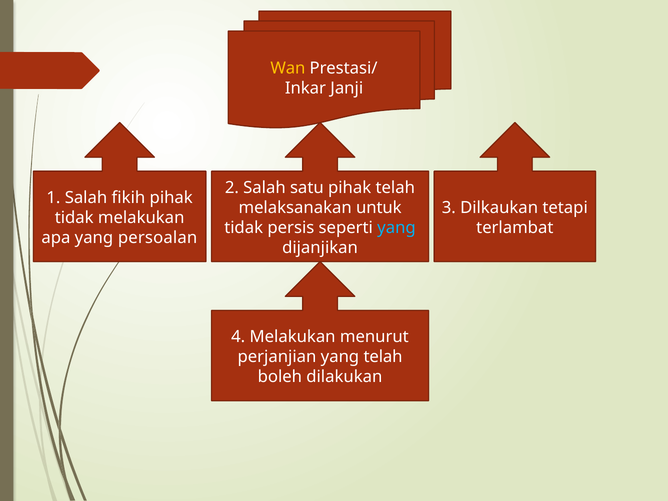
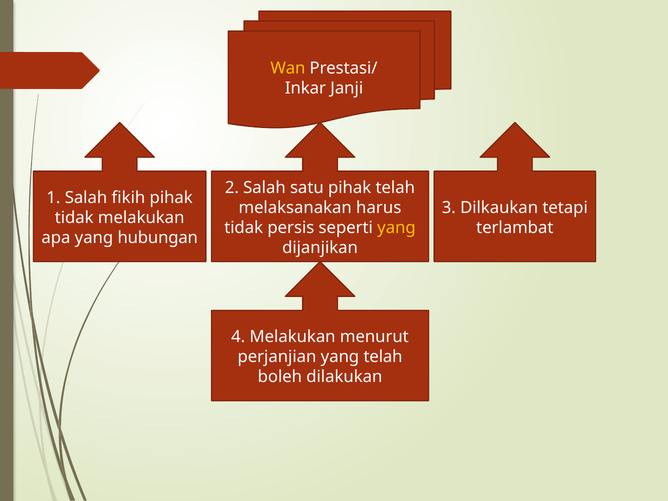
untuk: untuk -> harus
yang at (396, 228) colour: light blue -> yellow
persoalan: persoalan -> hubungan
